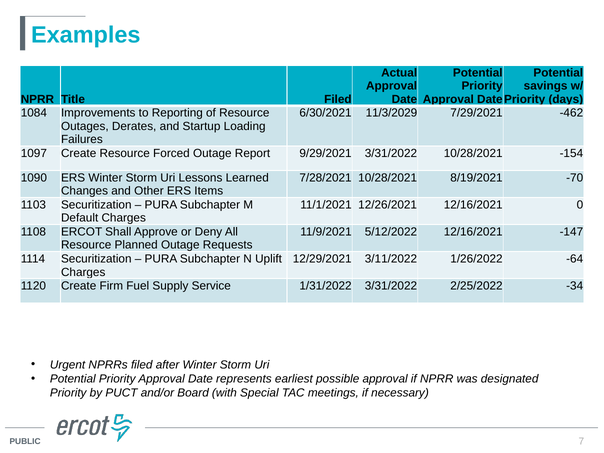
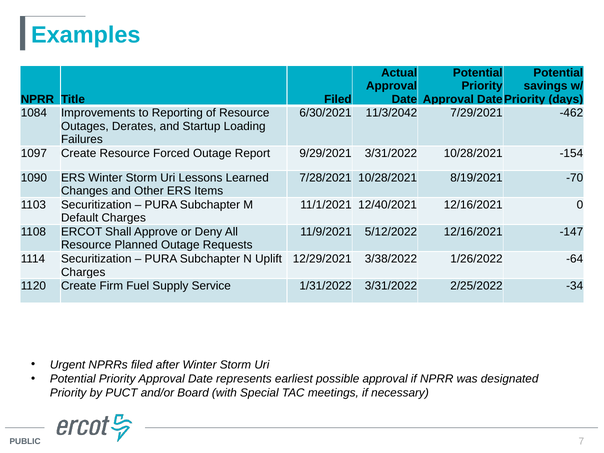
11/3/2029: 11/3/2029 -> 11/3/2042
12/26/2021: 12/26/2021 -> 12/40/2021
3/11/2022: 3/11/2022 -> 3/38/2022
